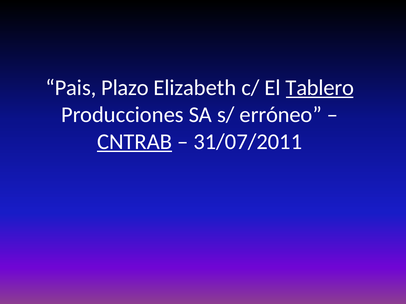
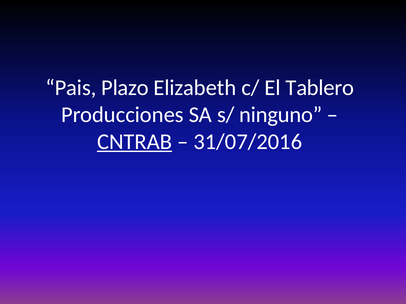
Tablero underline: present -> none
erróneo: erróneo -> ninguno
31/07/2011: 31/07/2011 -> 31/07/2016
